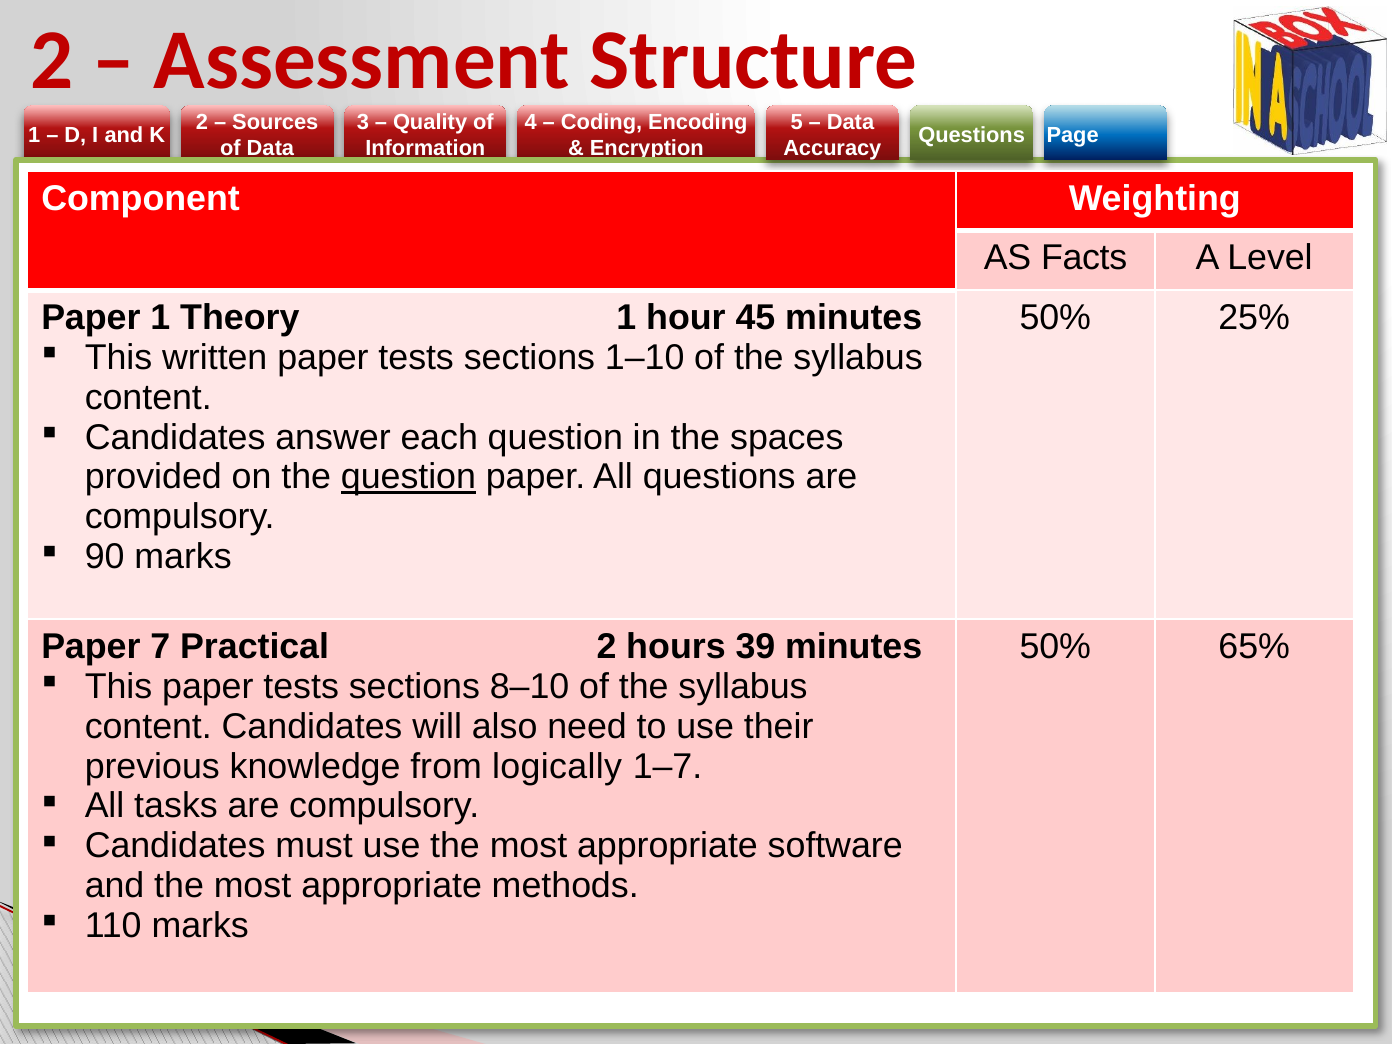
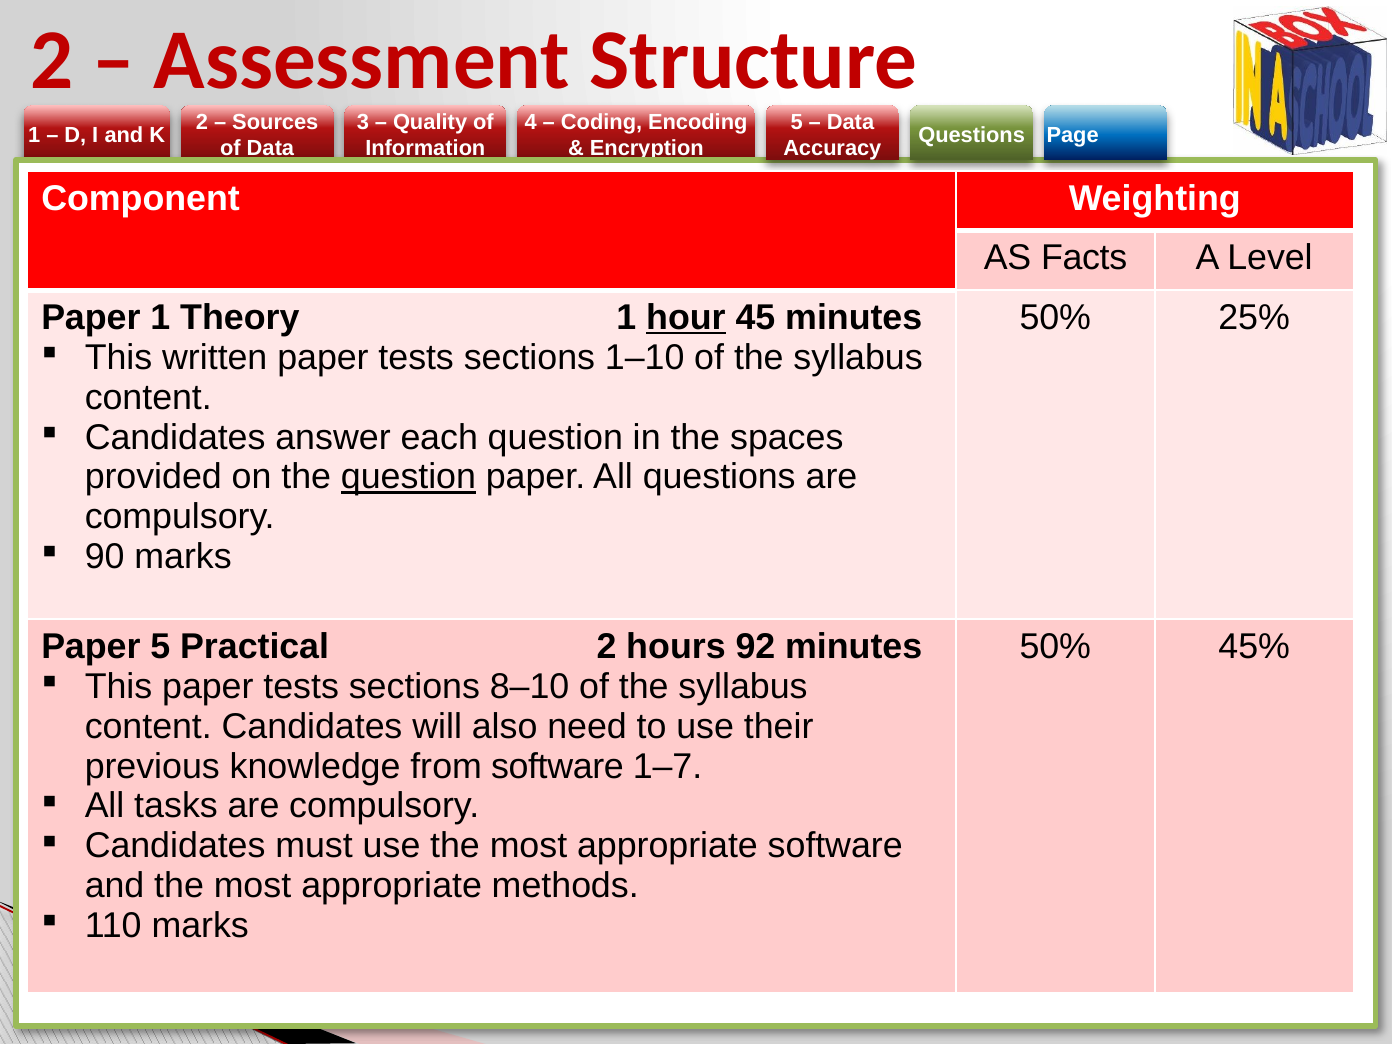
hour underline: none -> present
Paper 7: 7 -> 5
39: 39 -> 92
65%: 65% -> 45%
from logically: logically -> software
